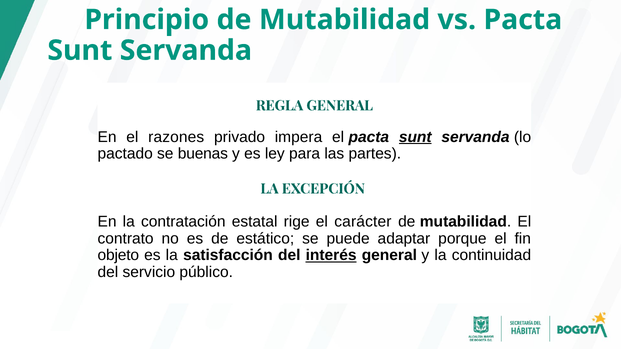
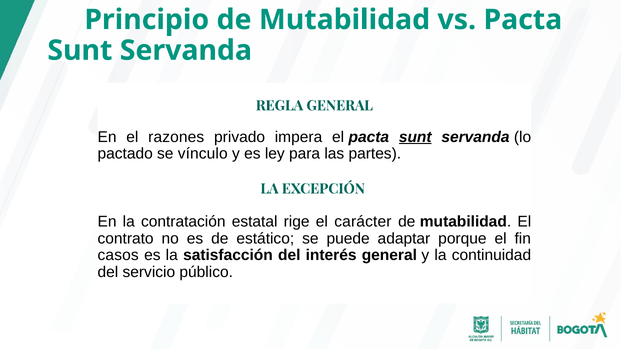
buenas: buenas -> vínculo
objeto: objeto -> casos
interés underline: present -> none
